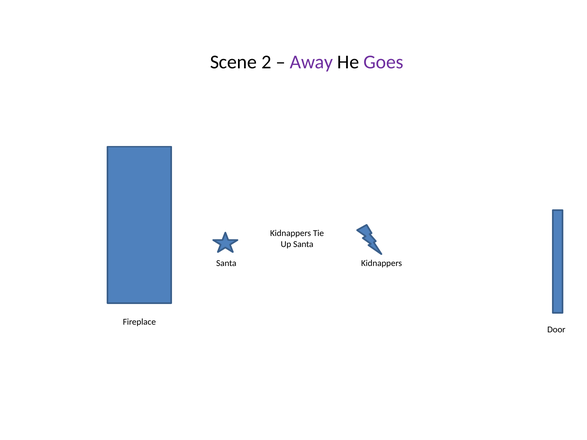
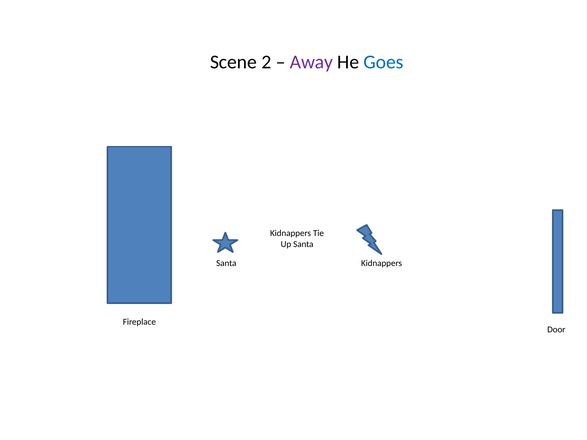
Goes colour: purple -> blue
